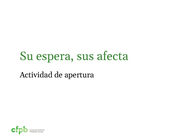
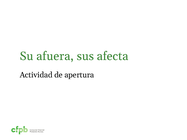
espera: espera -> afuera
